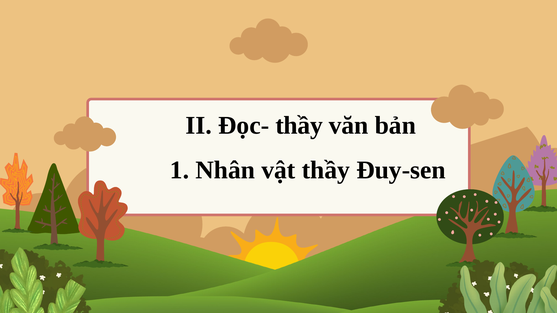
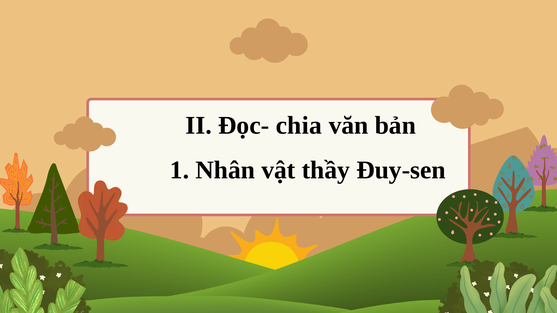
Đọc- thầy: thầy -> chia
